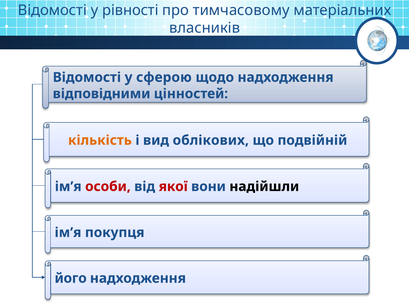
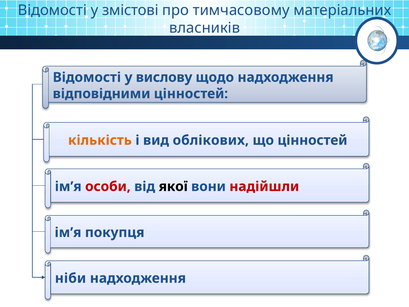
рівності: рівності -> змістові
сферою: сферою -> вислову
що подвійній: подвійній -> цінностей
якої colour: red -> black
надійшли colour: black -> red
його: його -> ніби
